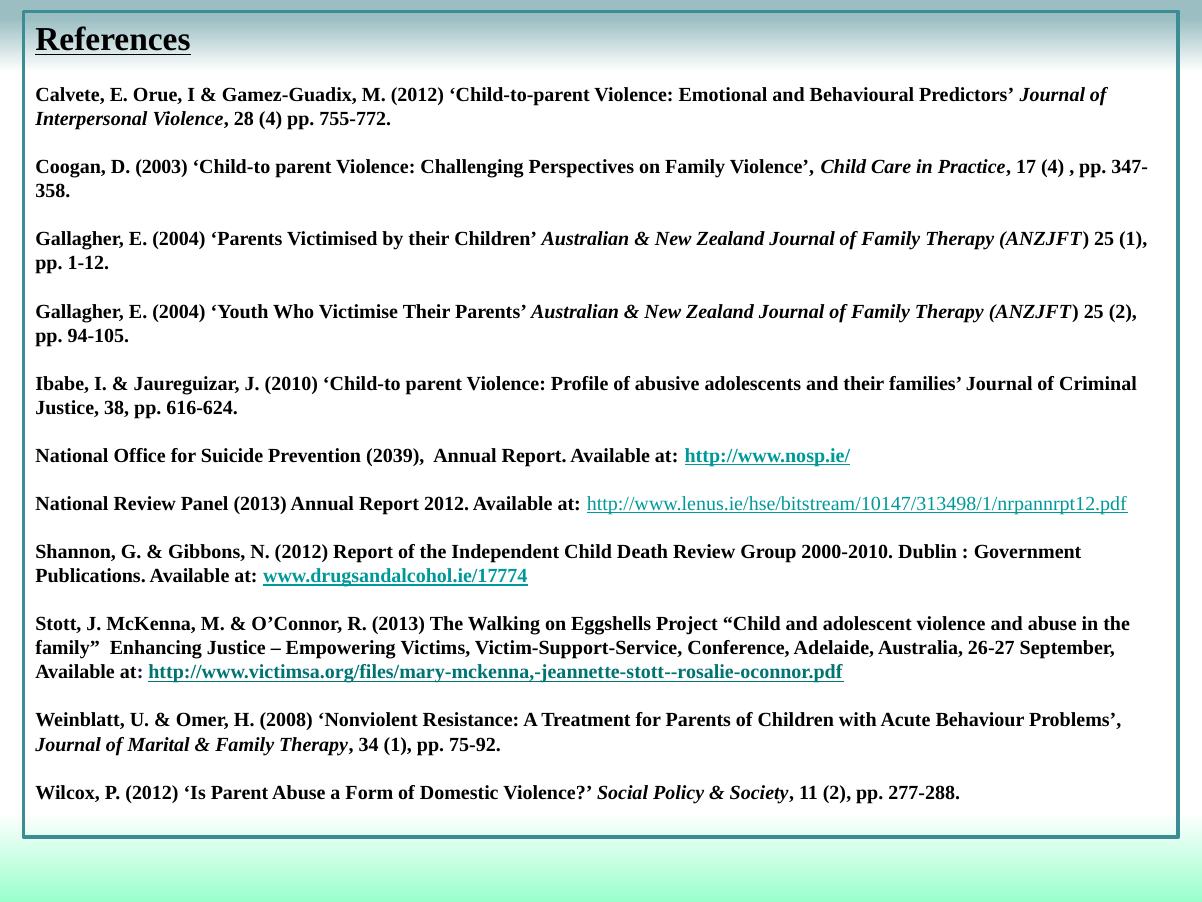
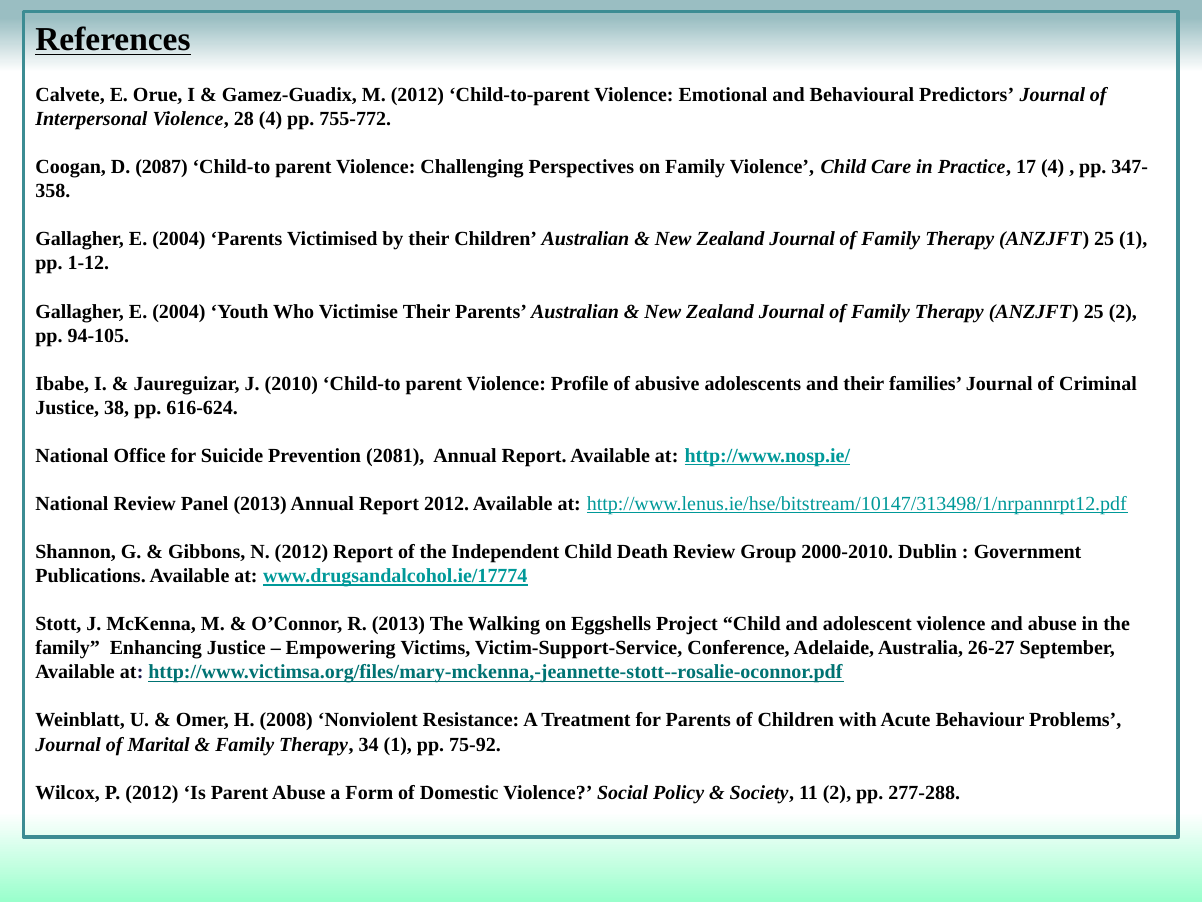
2003: 2003 -> 2087
2039: 2039 -> 2081
